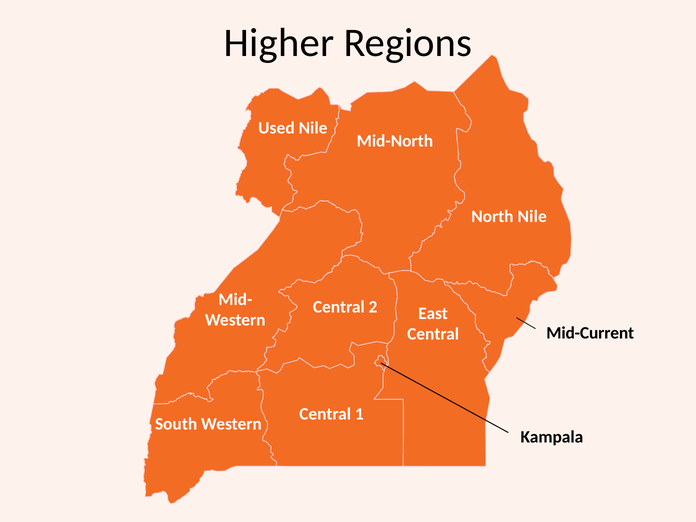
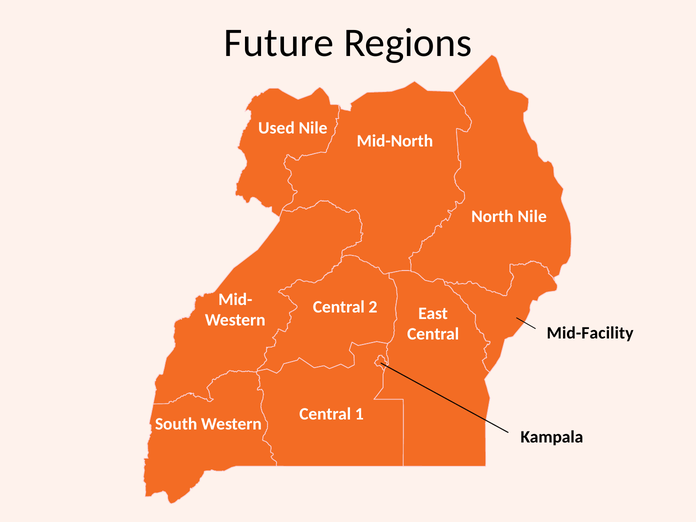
Higher: Higher -> Future
Mid-Current: Mid-Current -> Mid-Facility
